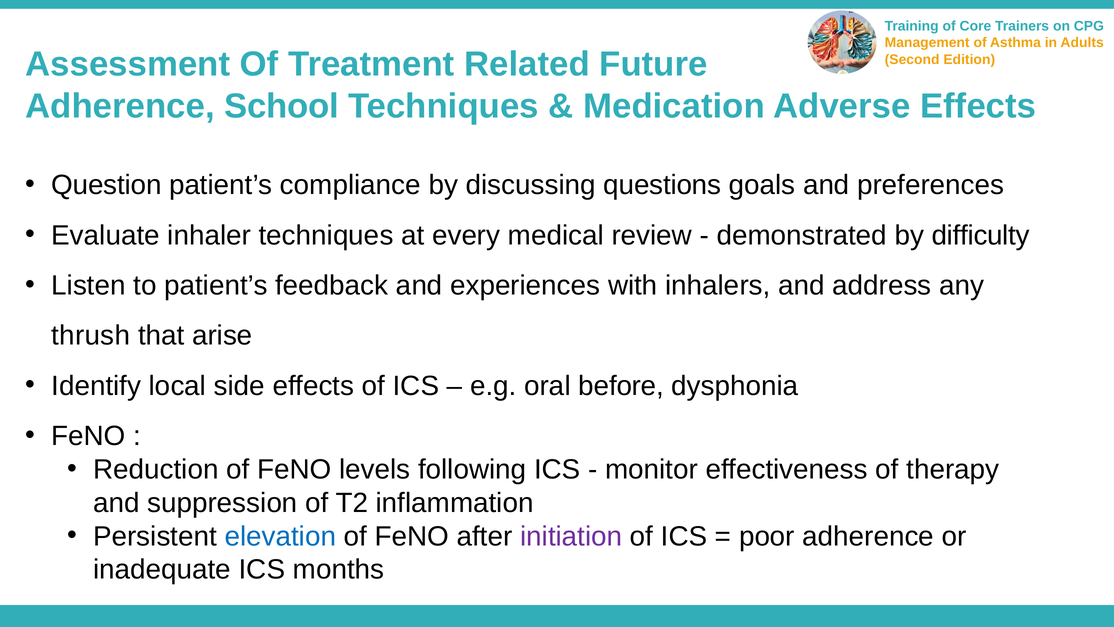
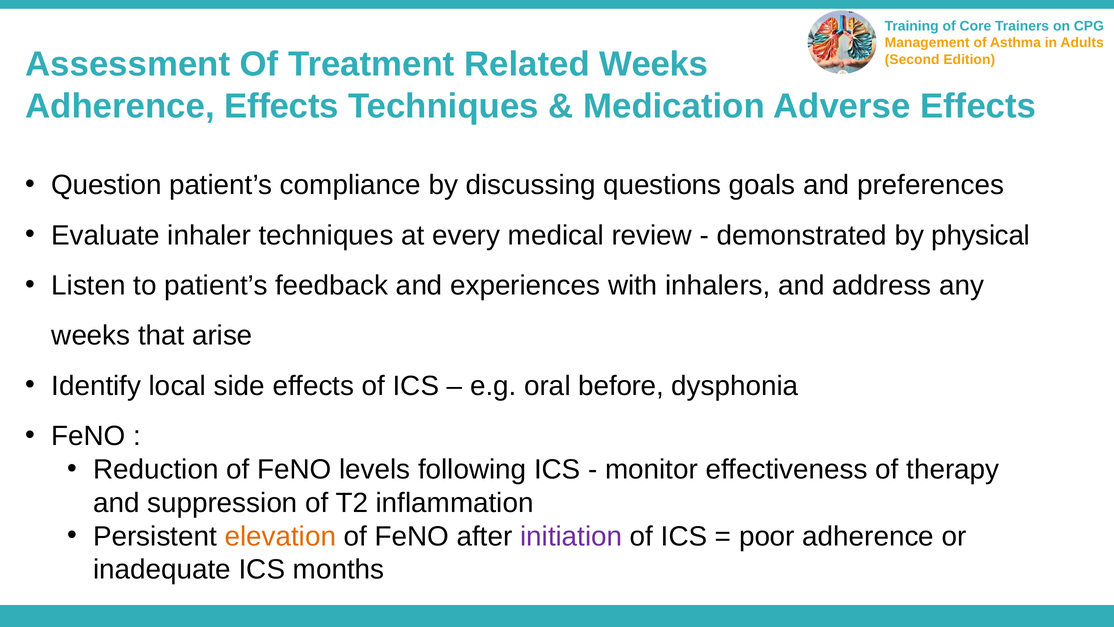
Related Future: Future -> Weeks
Adherence School: School -> Effects
difficulty: difficulty -> physical
thrush at (91, 335): thrush -> weeks
elevation colour: blue -> orange
